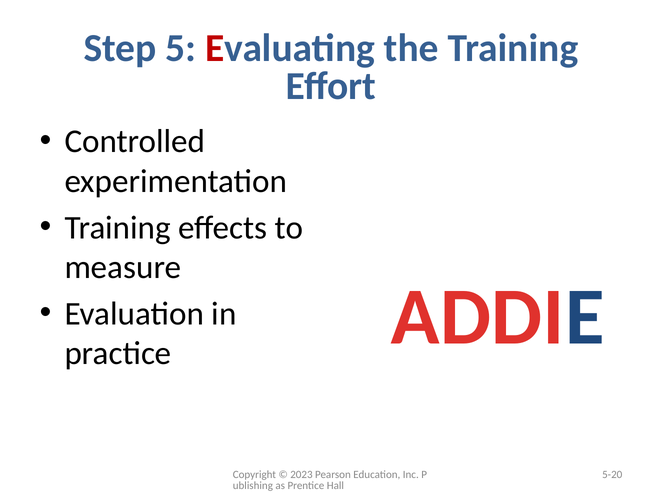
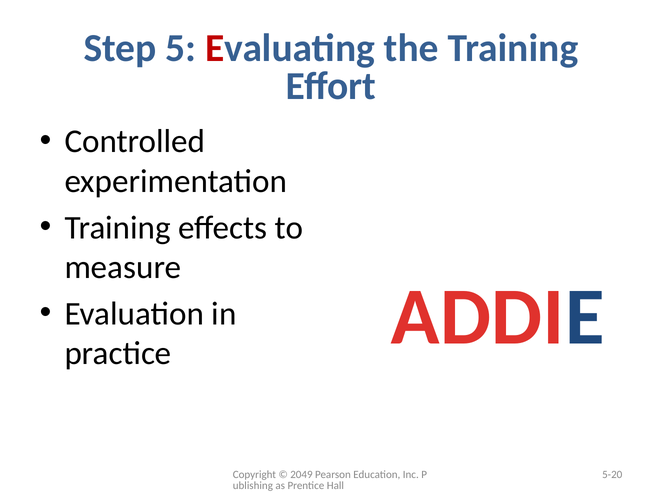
2023: 2023 -> 2049
